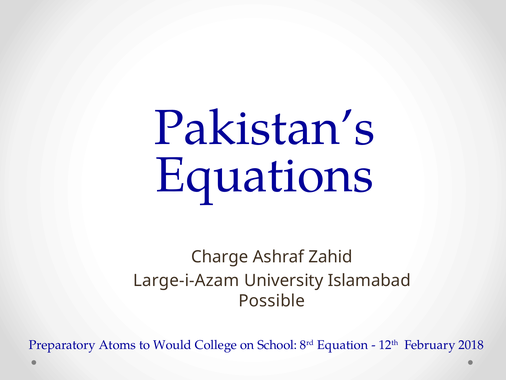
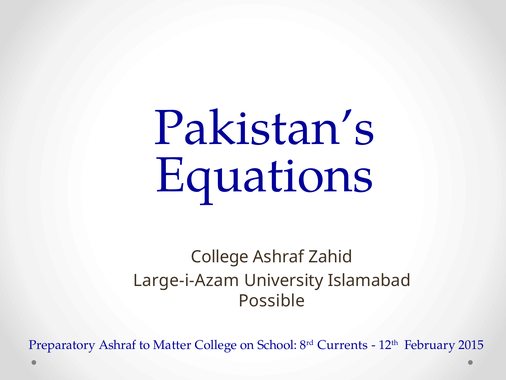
Charge at (220, 257): Charge -> College
Preparatory Atoms: Atoms -> Ashraf
Would: Would -> Matter
Equation: Equation -> Currents
2018: 2018 -> 2015
